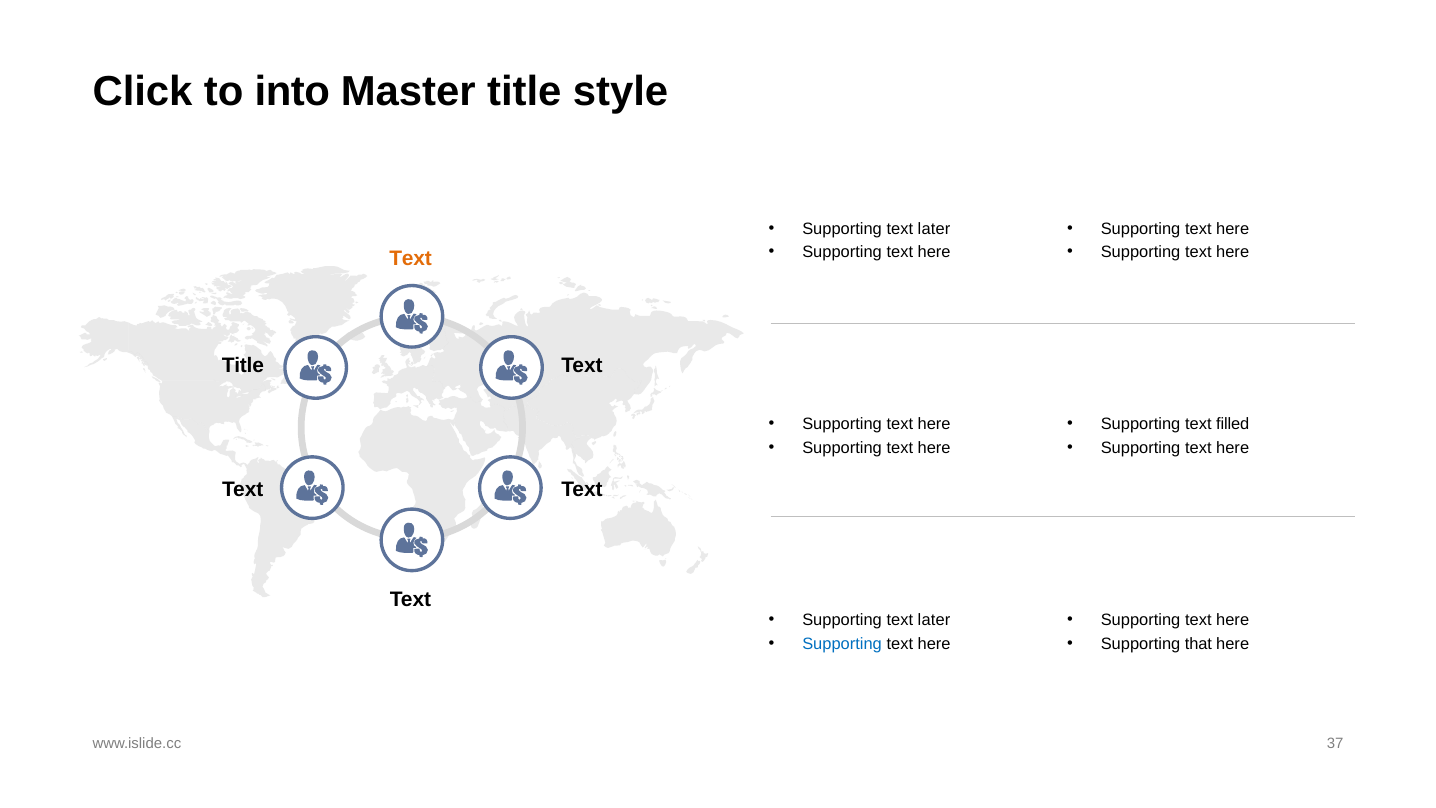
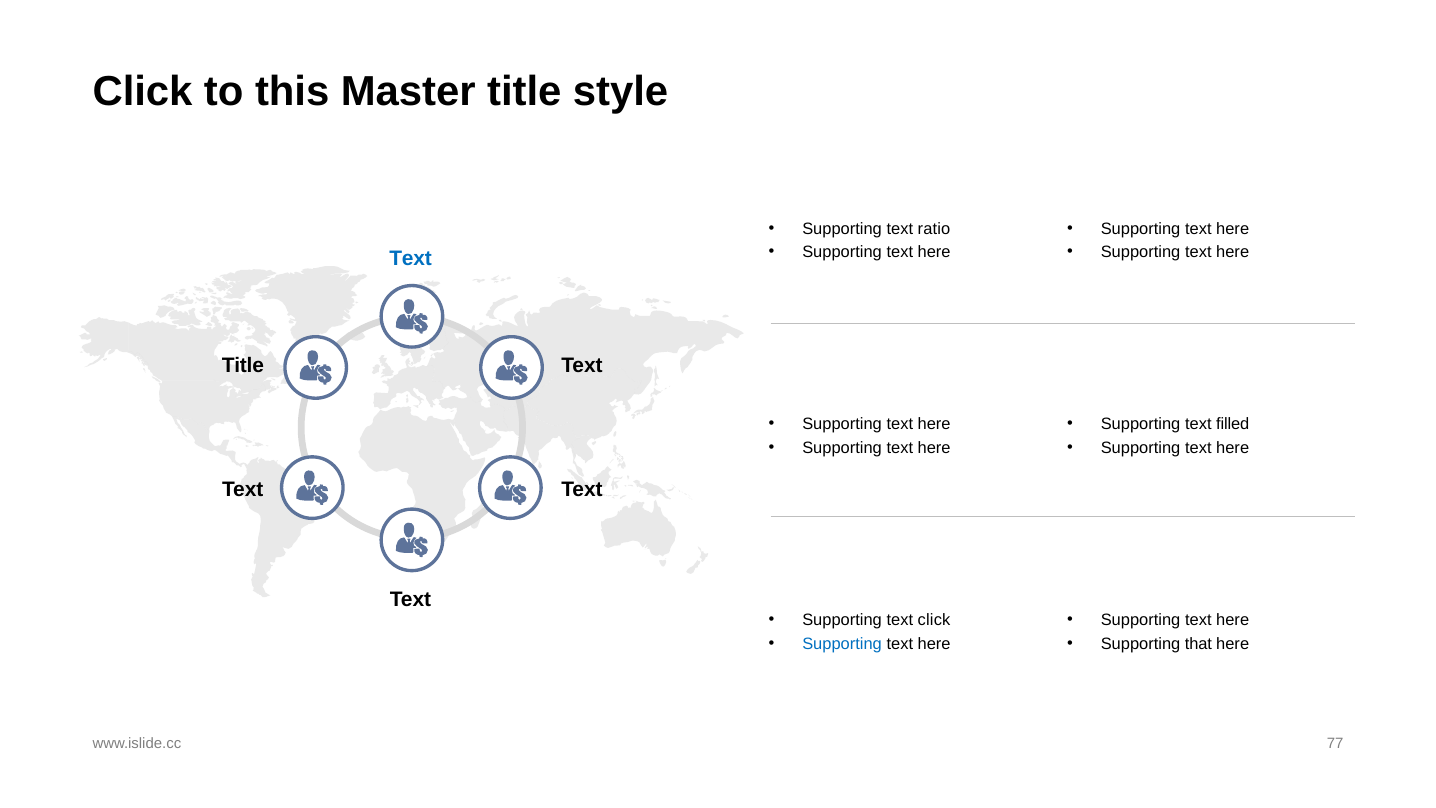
into: into -> this
later at (934, 229): later -> ratio
Text at (411, 259) colour: orange -> blue
later at (934, 620): later -> click
37: 37 -> 77
